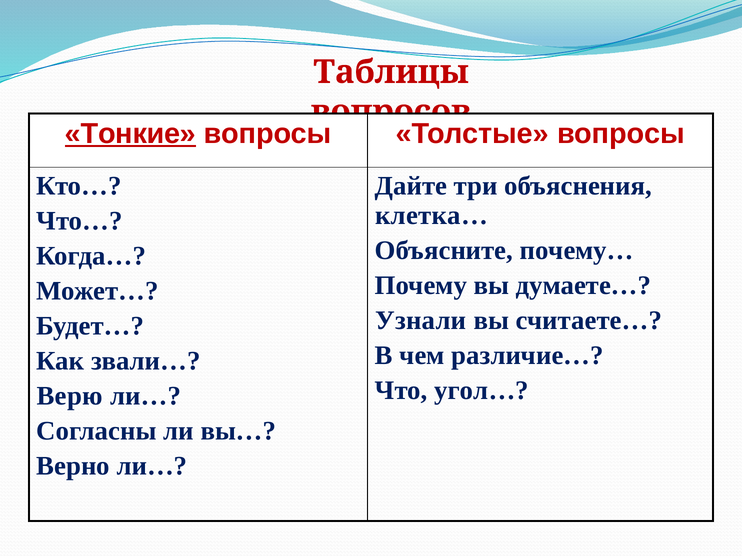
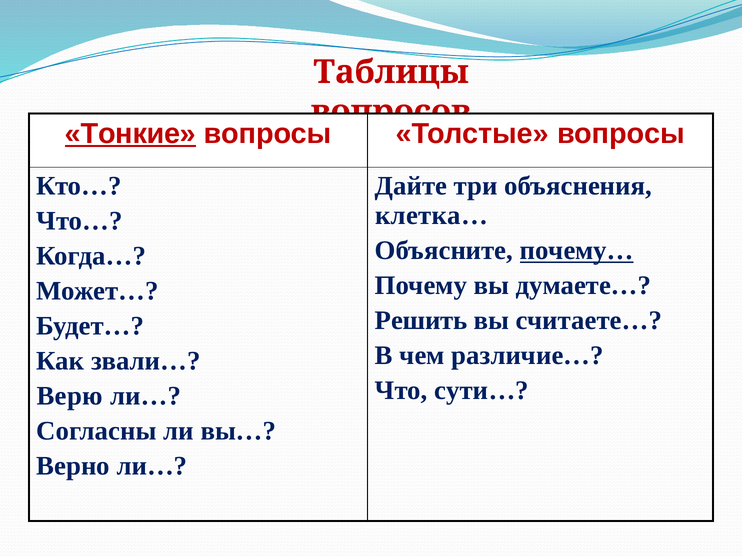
почему… underline: none -> present
Узнали: Узнали -> Решить
угол…: угол… -> сути…
